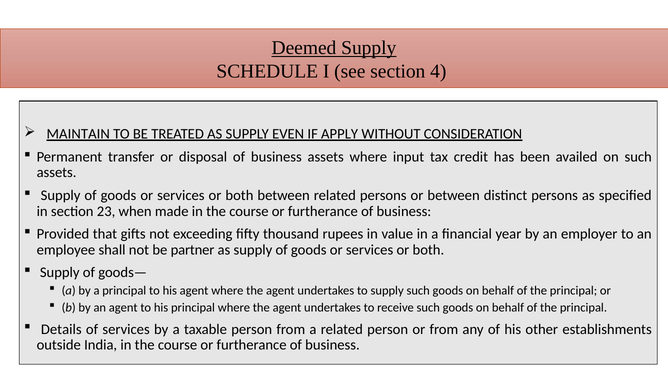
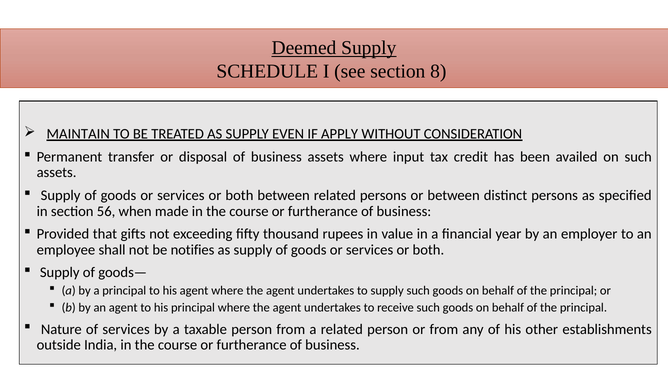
4: 4 -> 8
23: 23 -> 56
partner: partner -> notifies
Details: Details -> Nature
